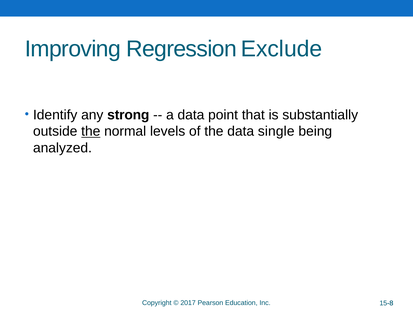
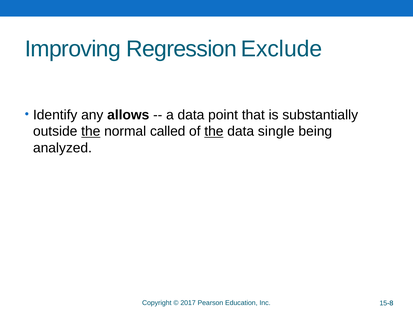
strong: strong -> allows
levels: levels -> called
the at (214, 131) underline: none -> present
